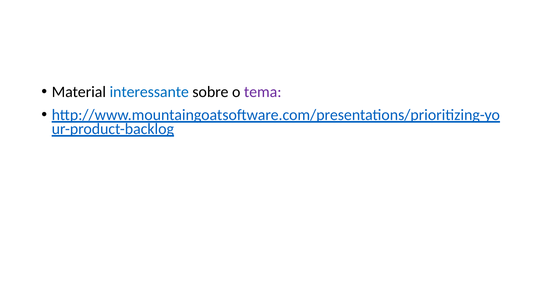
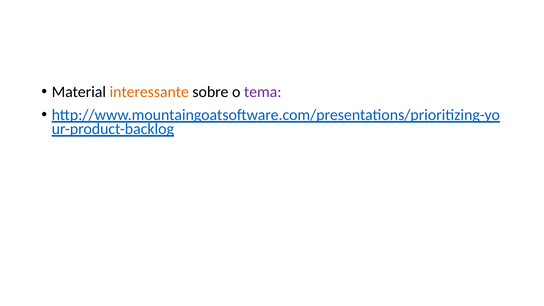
interessante colour: blue -> orange
